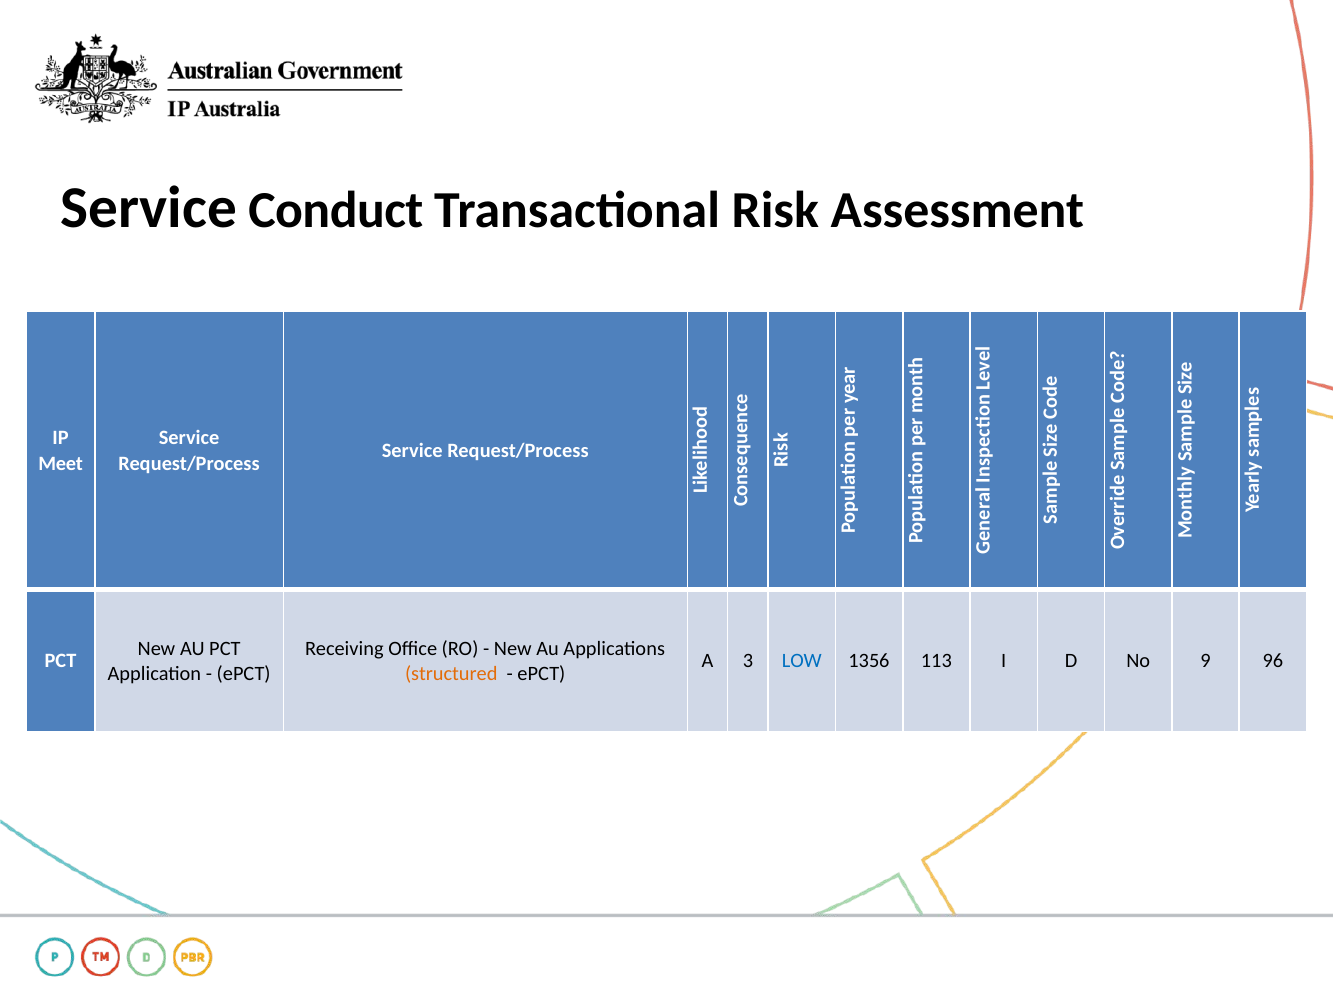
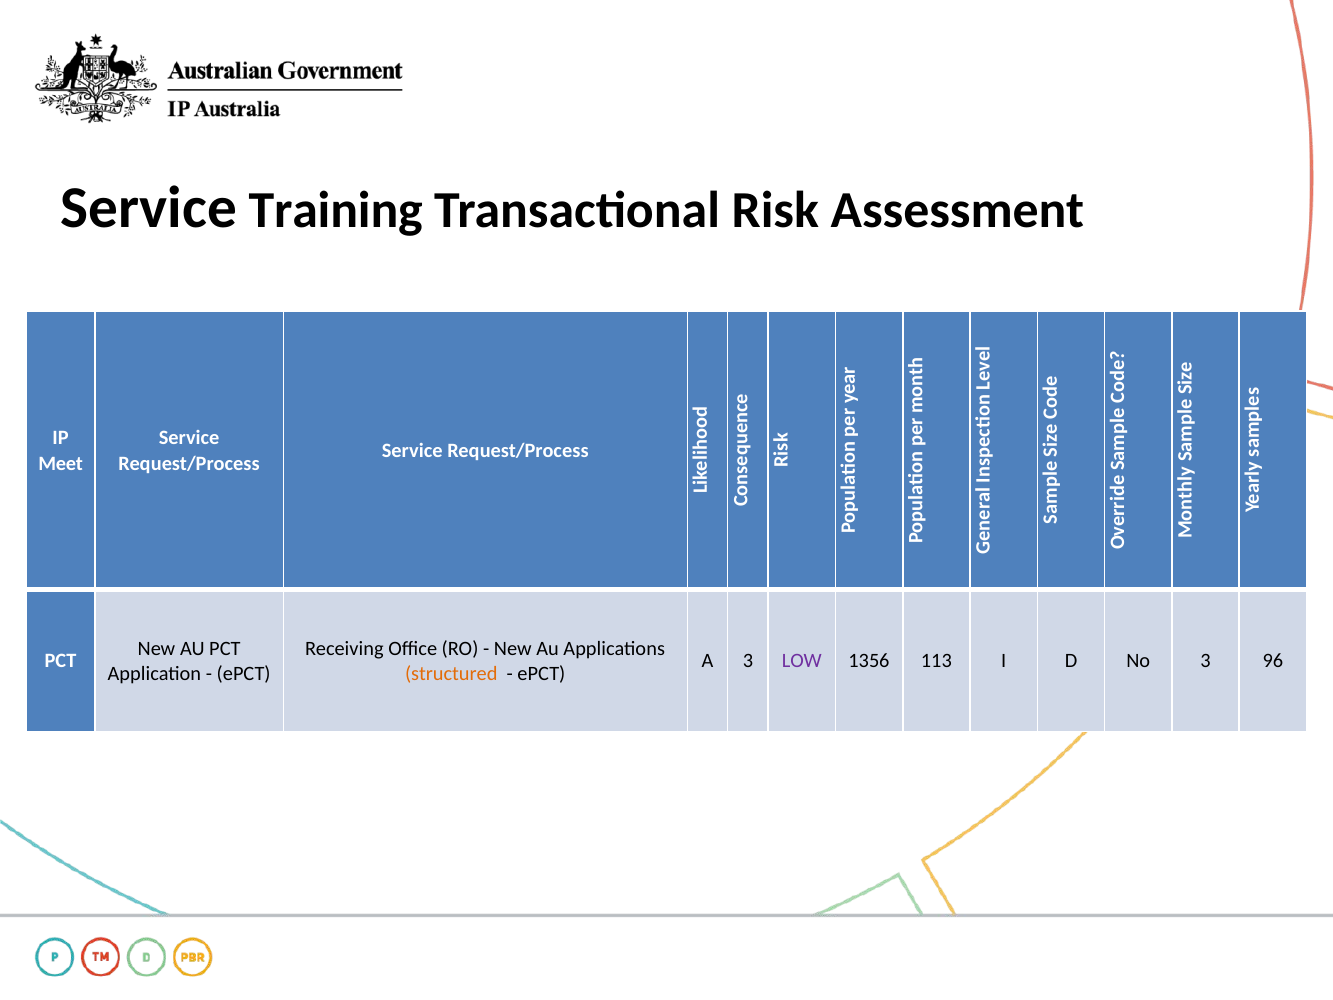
Conduct: Conduct -> Training
LOW colour: blue -> purple
No 9: 9 -> 3
